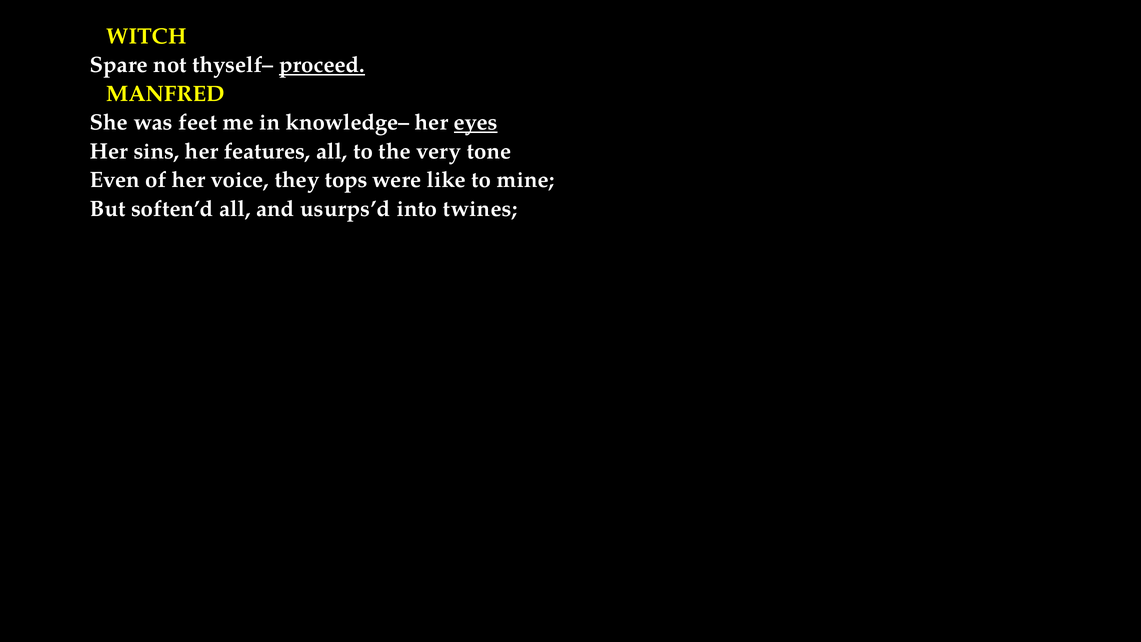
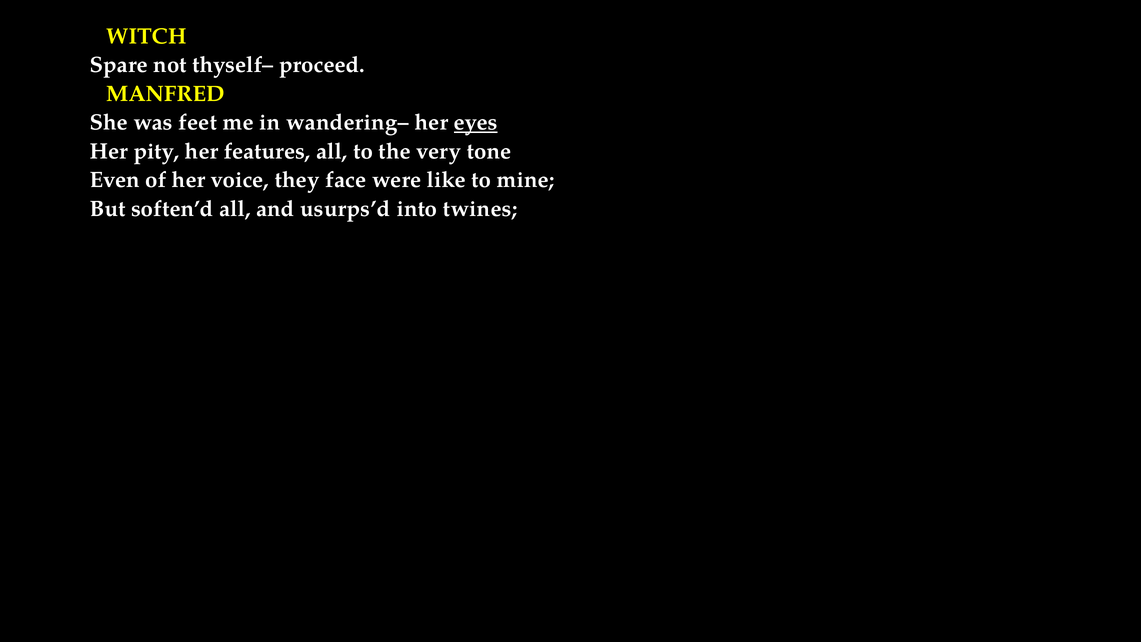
proceed underline: present -> none
knowledge–: knowledge– -> wandering–
sins: sins -> pity
tops: tops -> face
